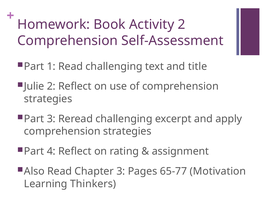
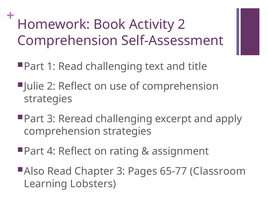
Motivation: Motivation -> Classroom
Thinkers: Thinkers -> Lobsters
